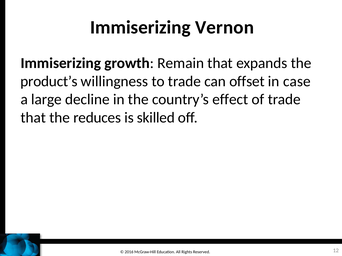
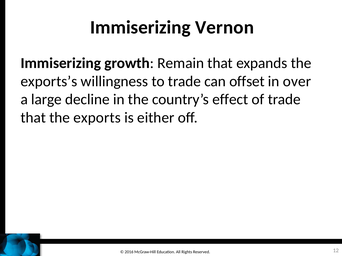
product’s: product’s -> exports’s
case: case -> over
reduces: reduces -> exports
skilled: skilled -> either
